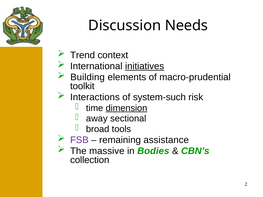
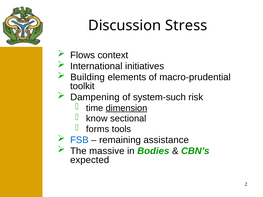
Needs: Needs -> Stress
Trend: Trend -> Flows
initiatives underline: present -> none
Interactions: Interactions -> Dampening
away: away -> know
broad: broad -> forms
FSB colour: purple -> blue
collection: collection -> expected
